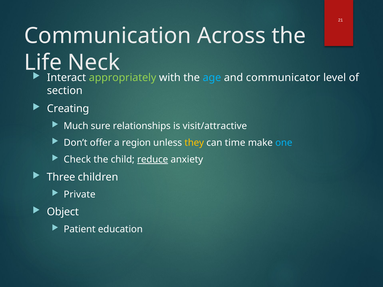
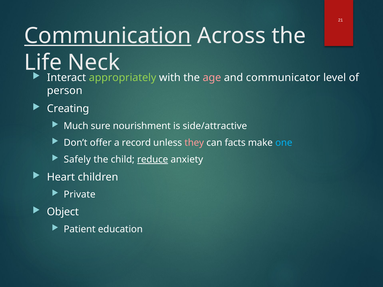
Communication underline: none -> present
age colour: light blue -> pink
section: section -> person
relationships: relationships -> nourishment
visit/attractive: visit/attractive -> side/attractive
region: region -> record
they colour: yellow -> pink
time: time -> facts
Check: Check -> Safely
Three: Three -> Heart
